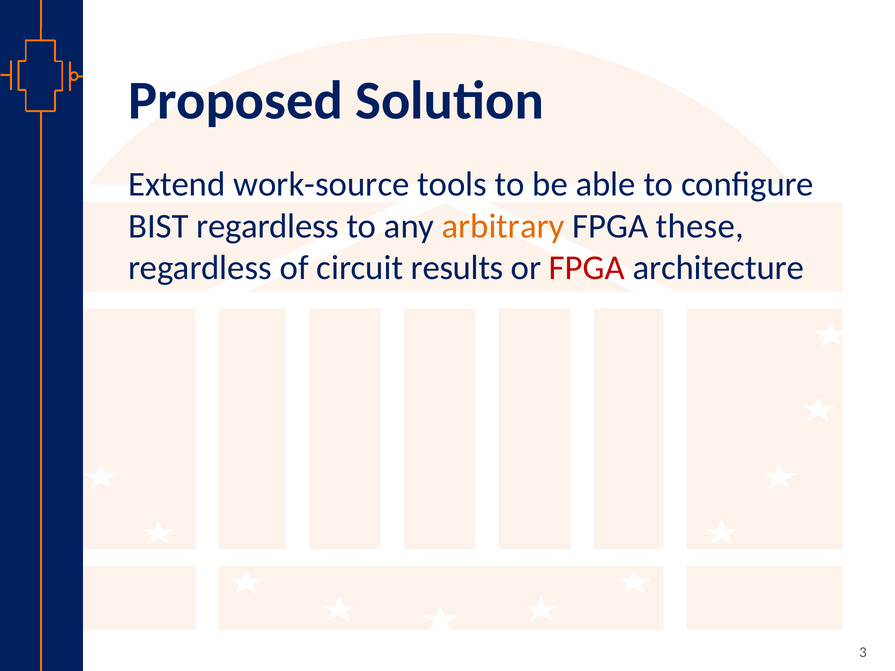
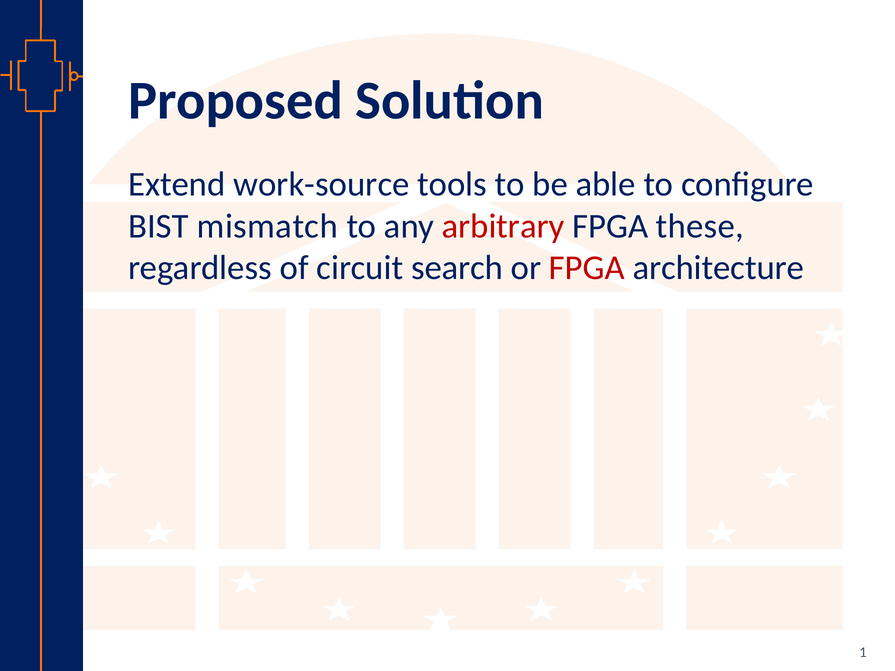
BIST regardless: regardless -> mismatch
arbitrary colour: orange -> red
results: results -> search
3: 3 -> 1
